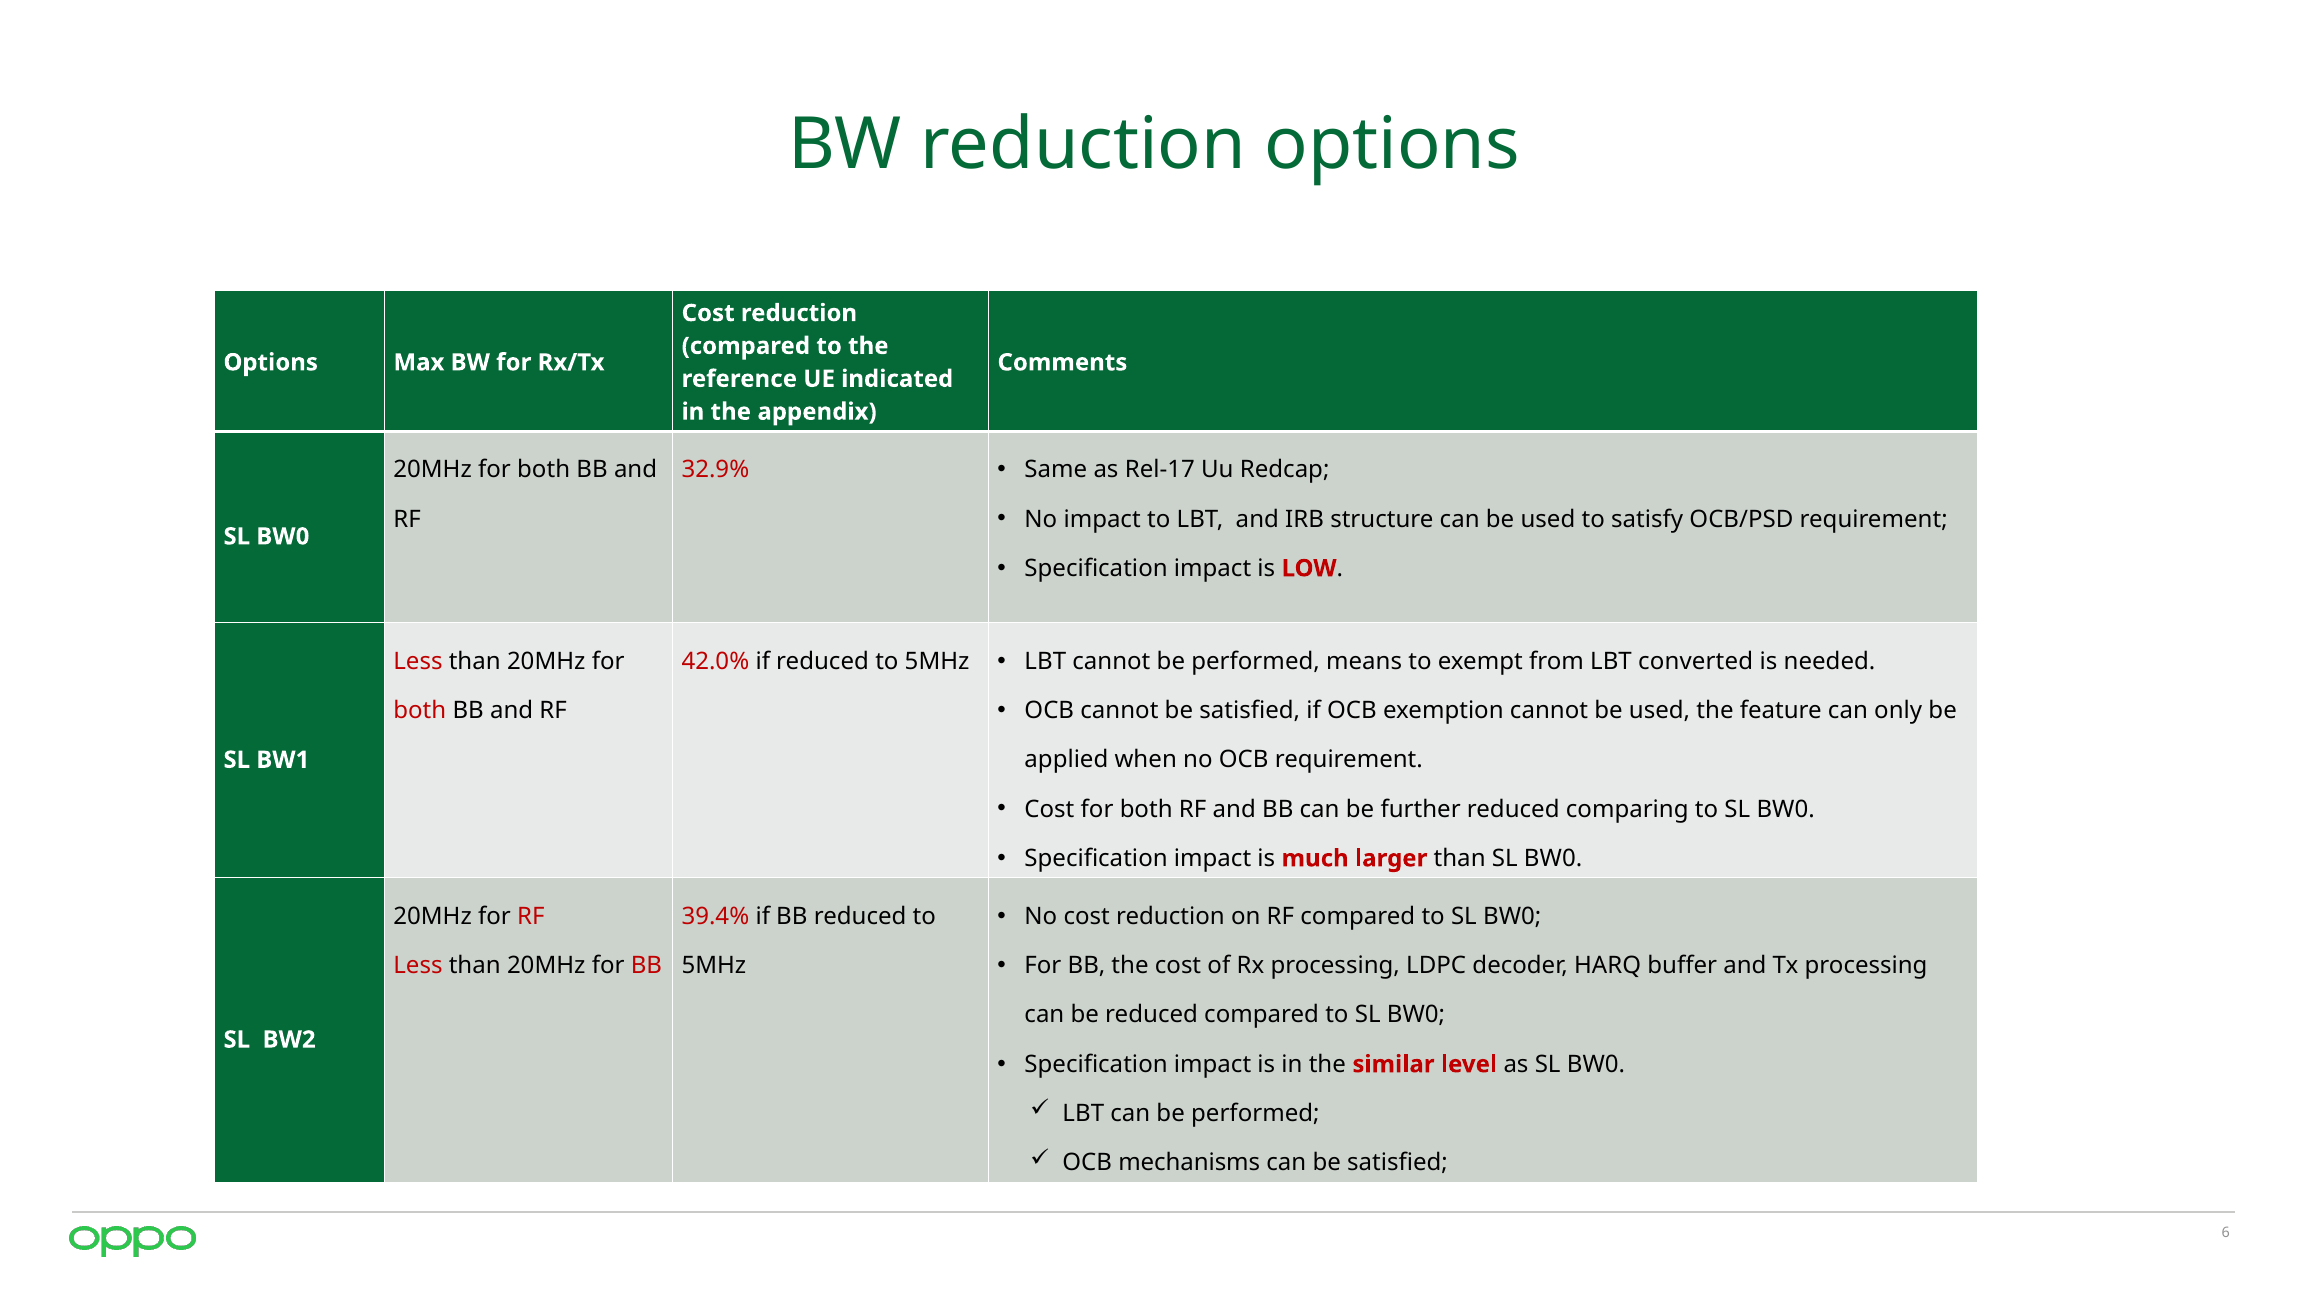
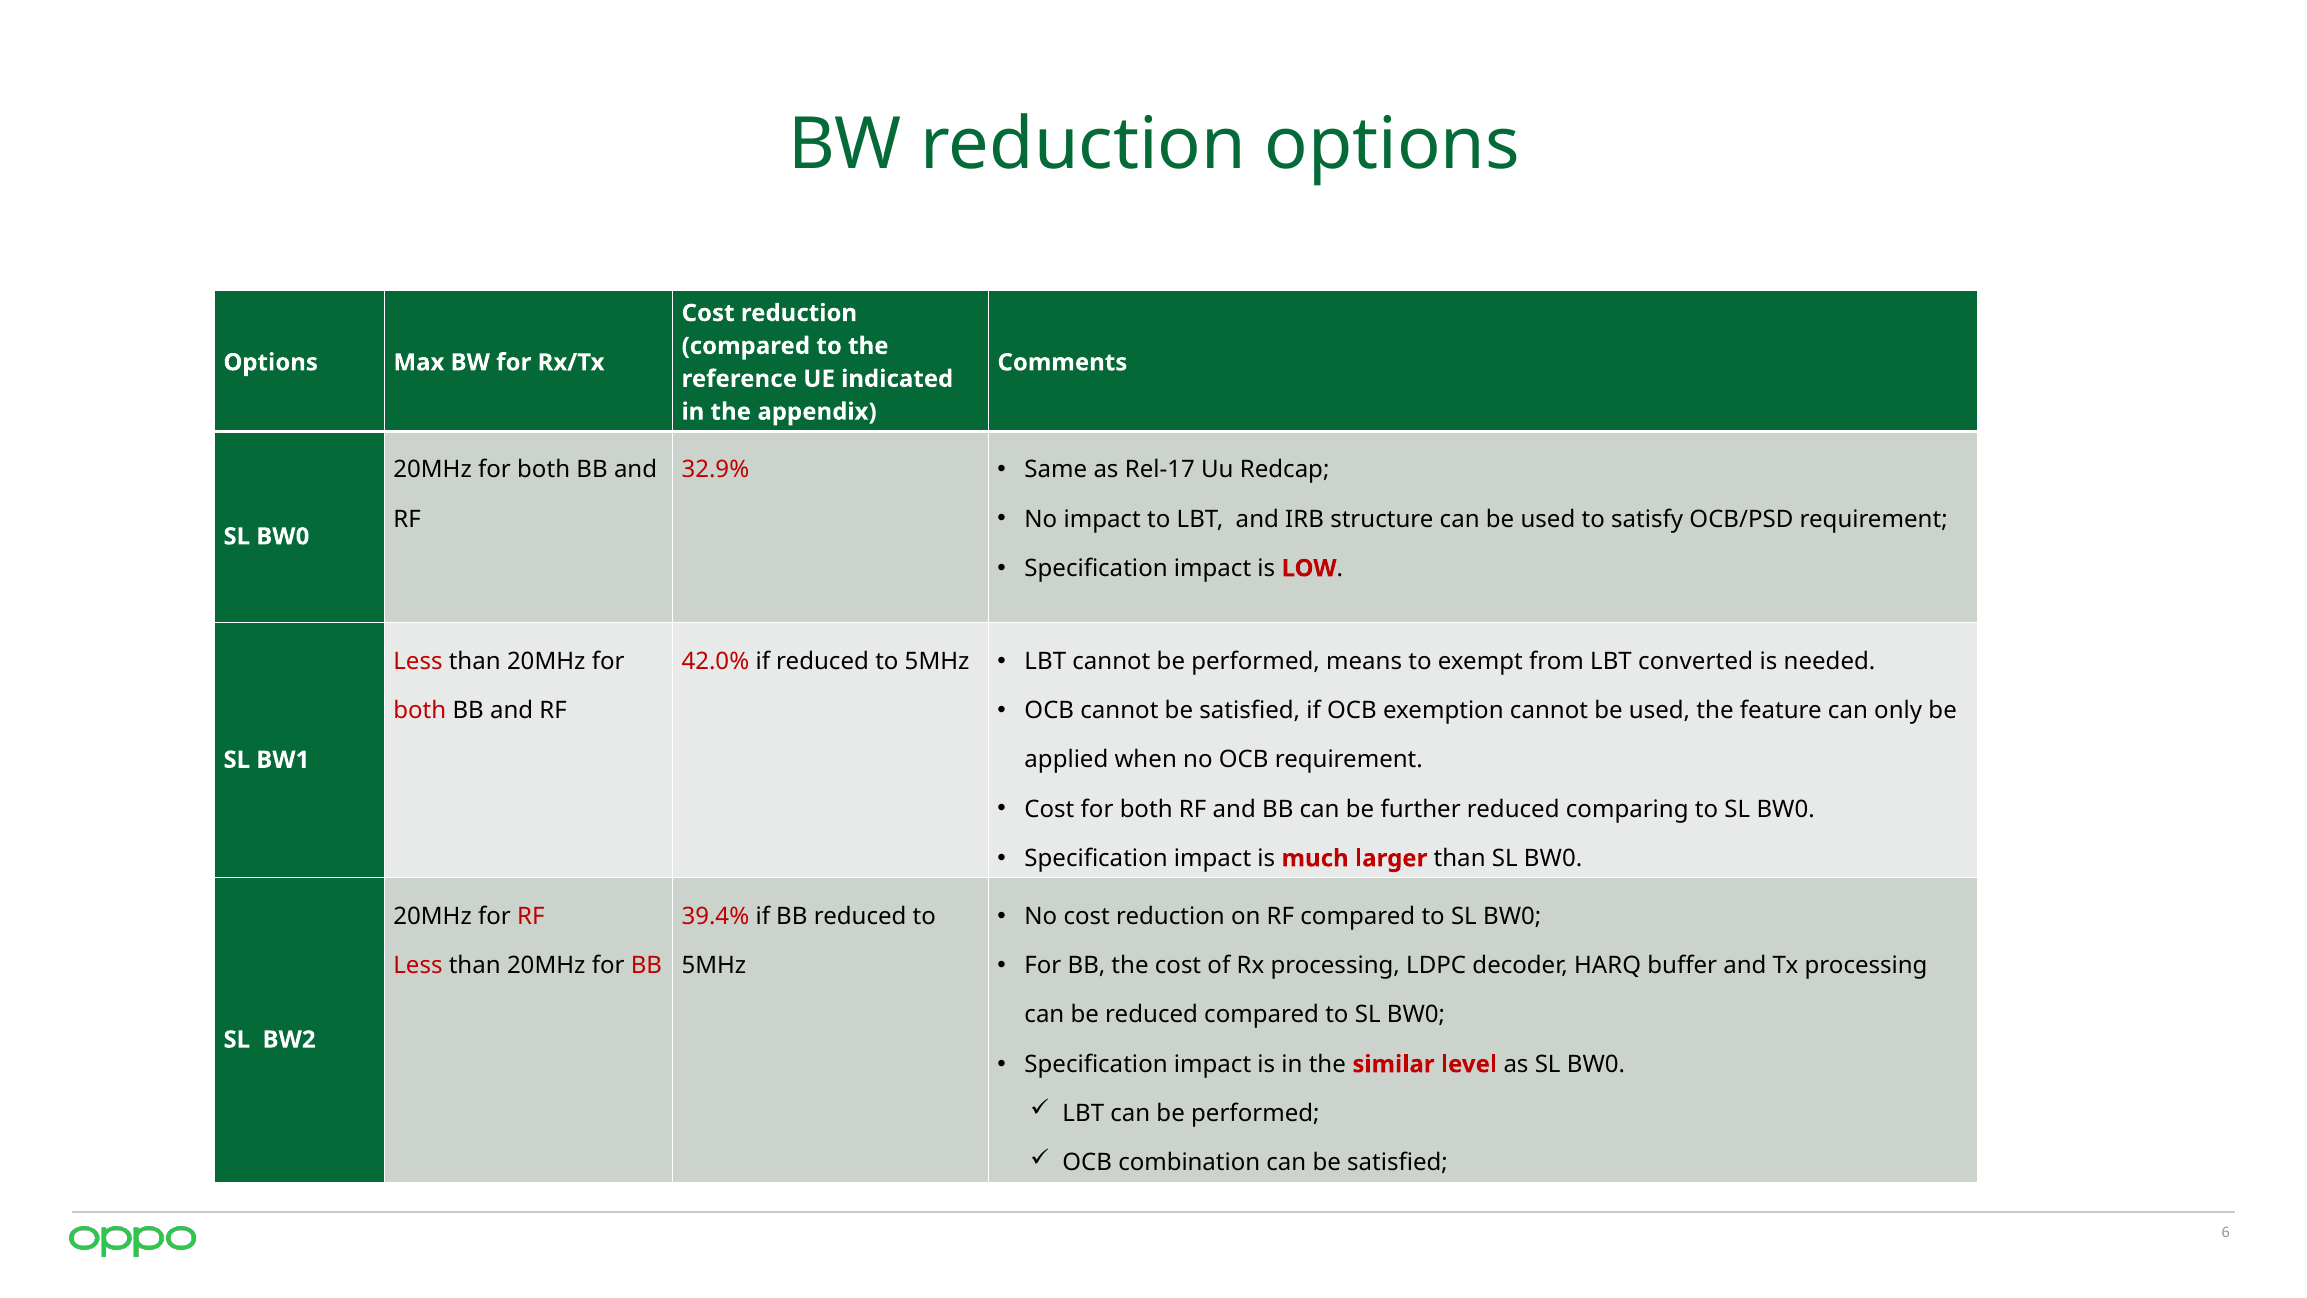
mechanisms: mechanisms -> combination
